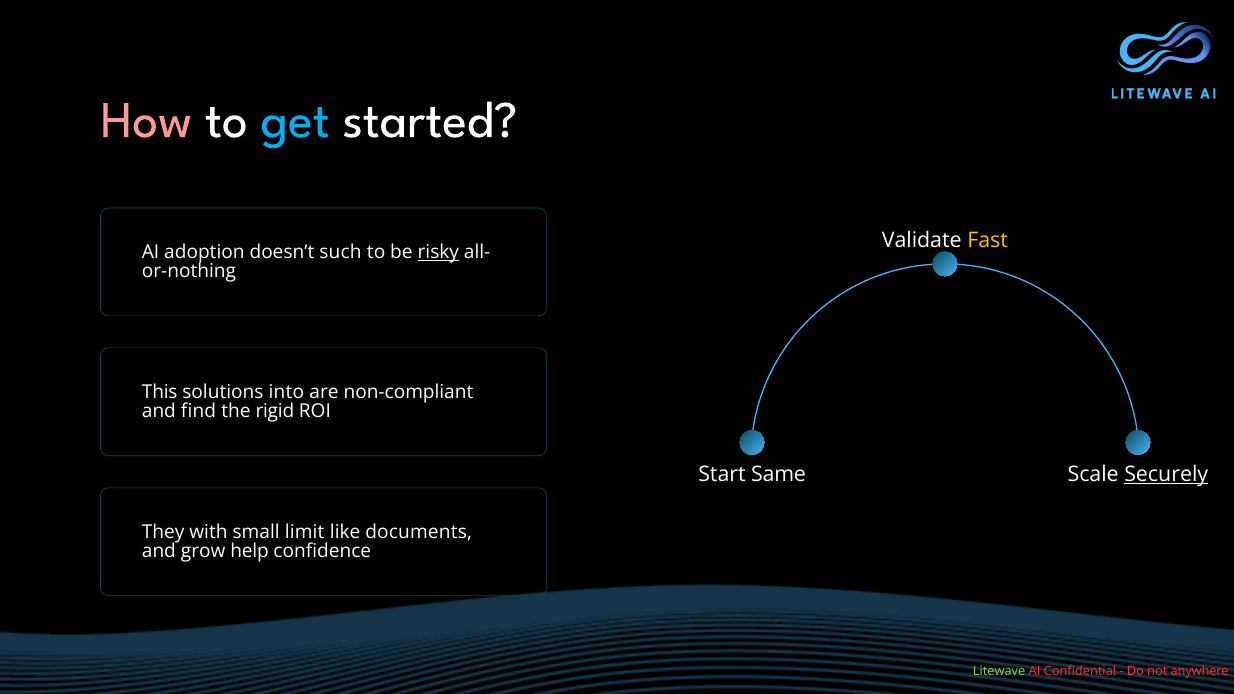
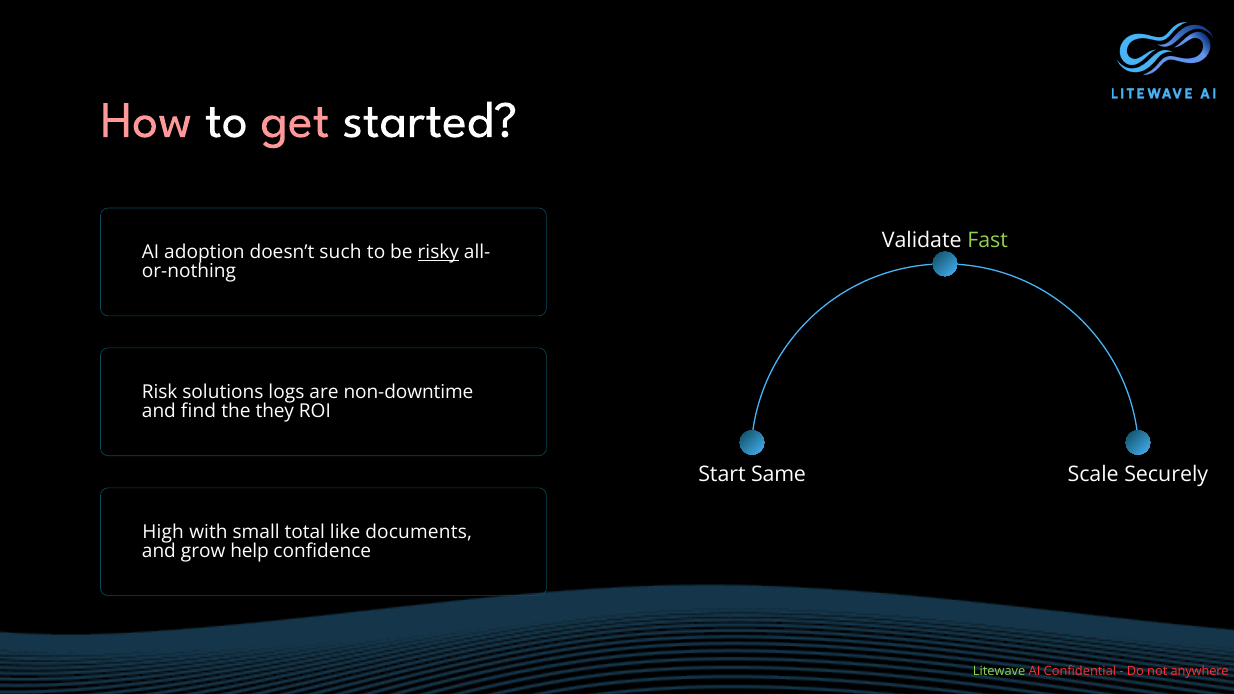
get colour: light blue -> pink
Fast colour: yellow -> light green
This: This -> Risk
into: into -> logs
non-compliant: non-compliant -> non-downtime
rigid: rigid -> they
Securely underline: present -> none
They: They -> High
limit: limit -> total
